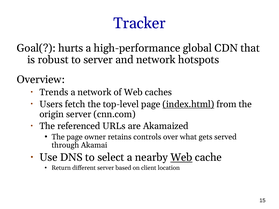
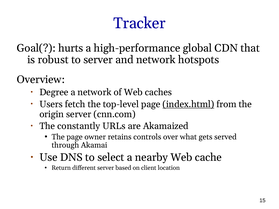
Trends: Trends -> Degree
referenced: referenced -> constantly
Web at (181, 158) underline: present -> none
